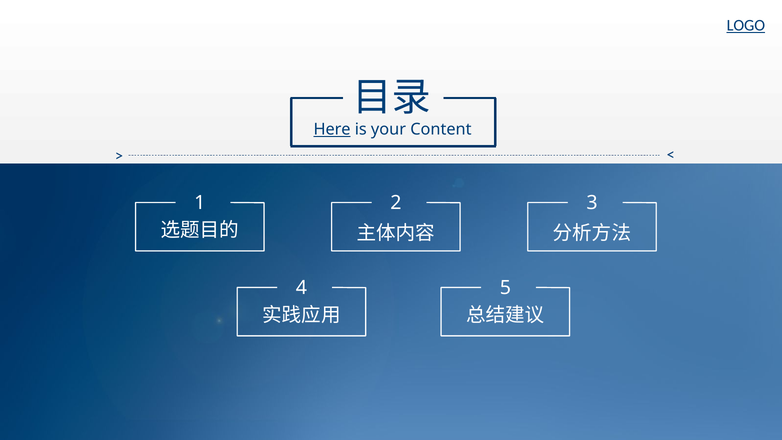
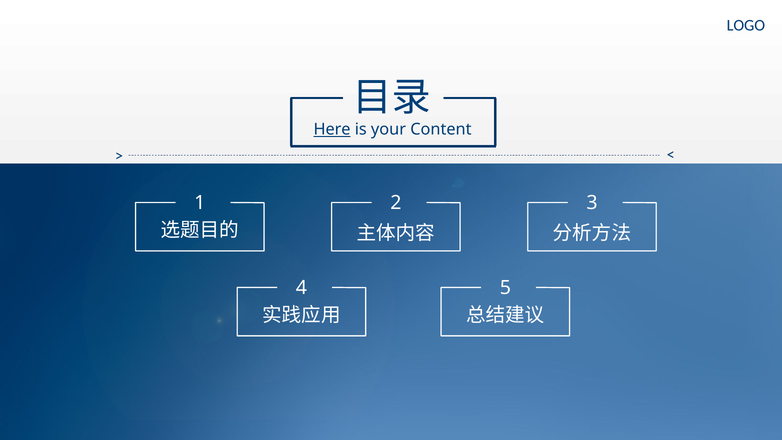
LOGO underline: present -> none
